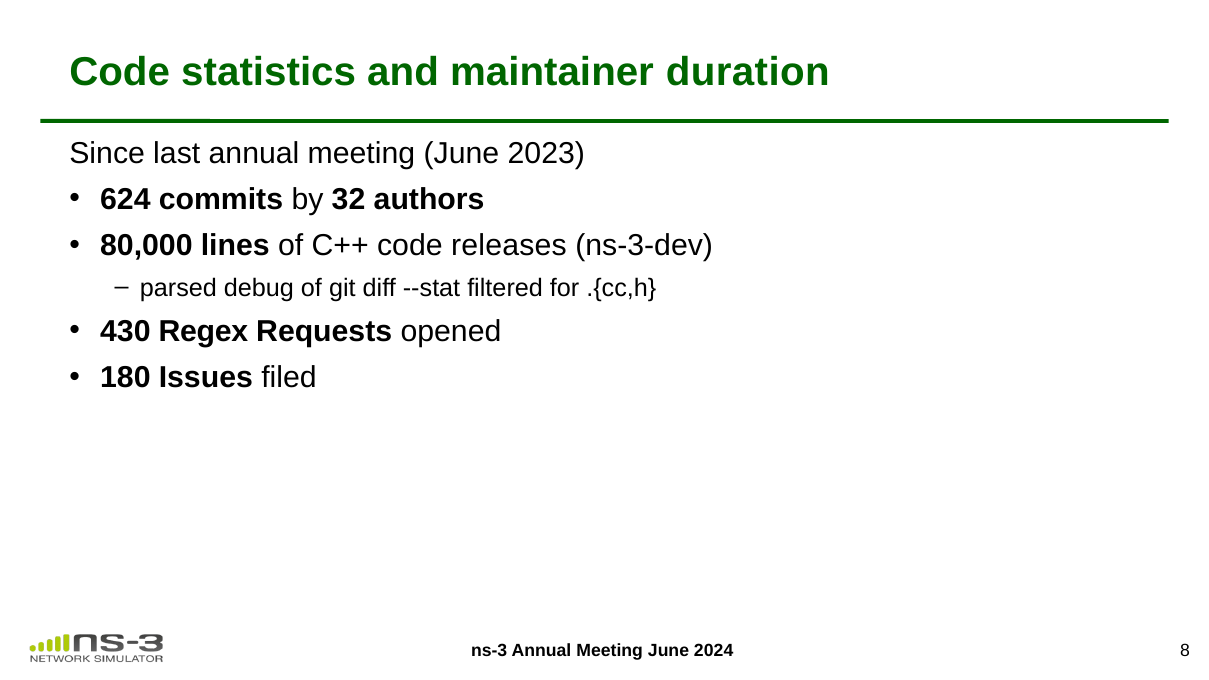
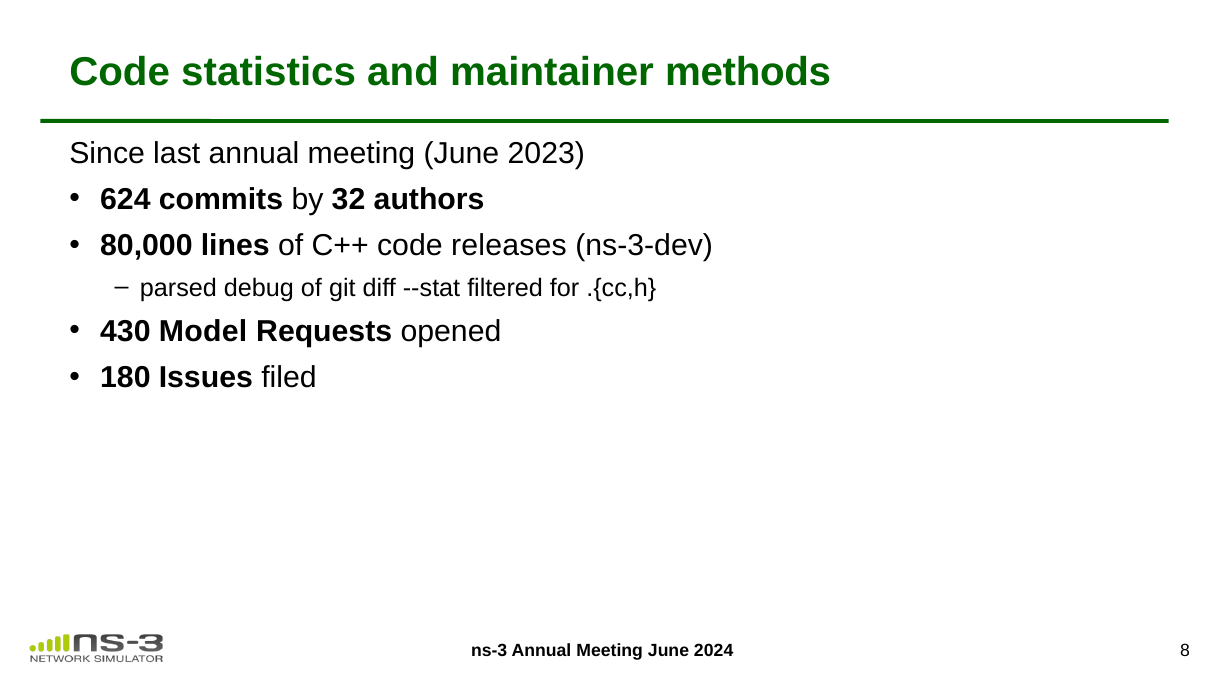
duration: duration -> methods
Regex: Regex -> Model
